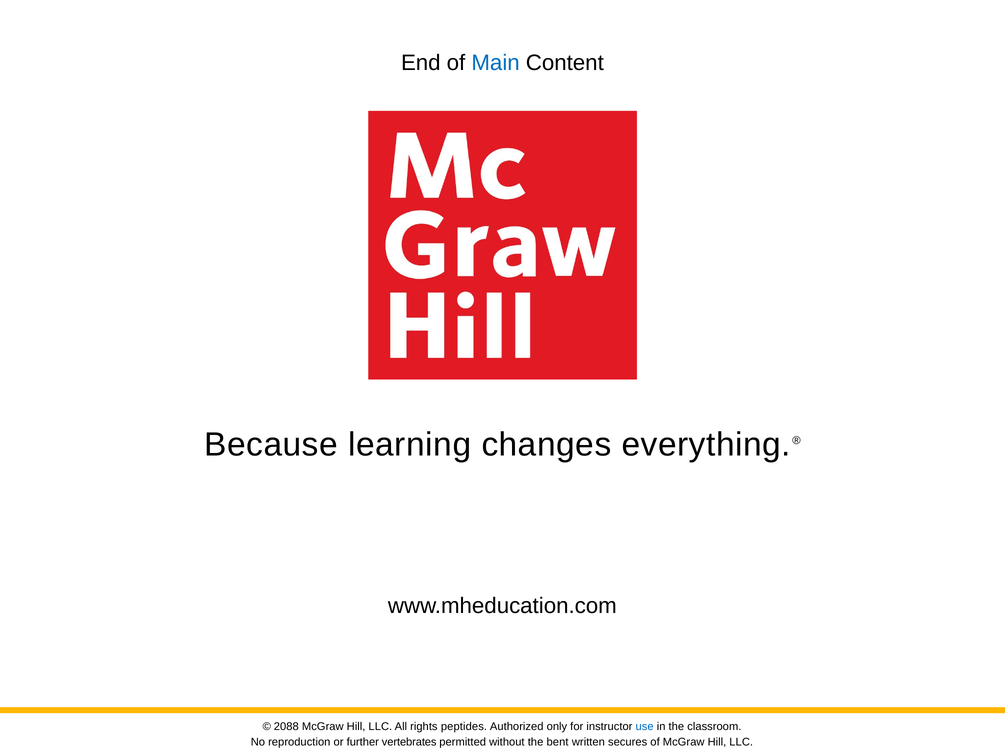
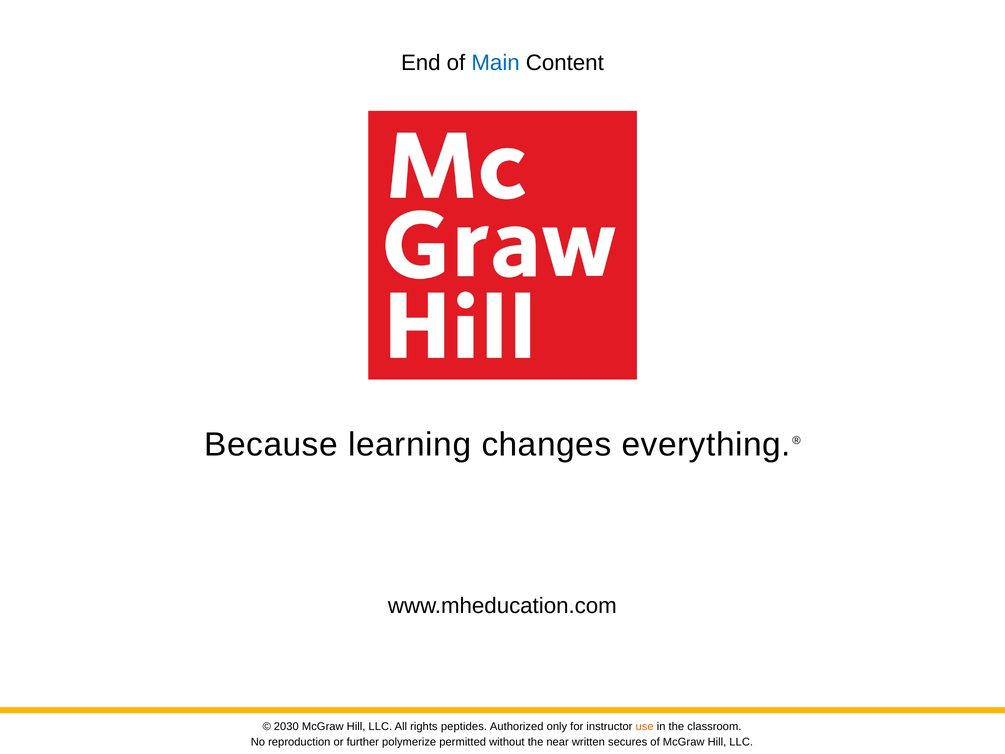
2088: 2088 -> 2030
use colour: blue -> orange
vertebrates: vertebrates -> polymerize
bent: bent -> near
